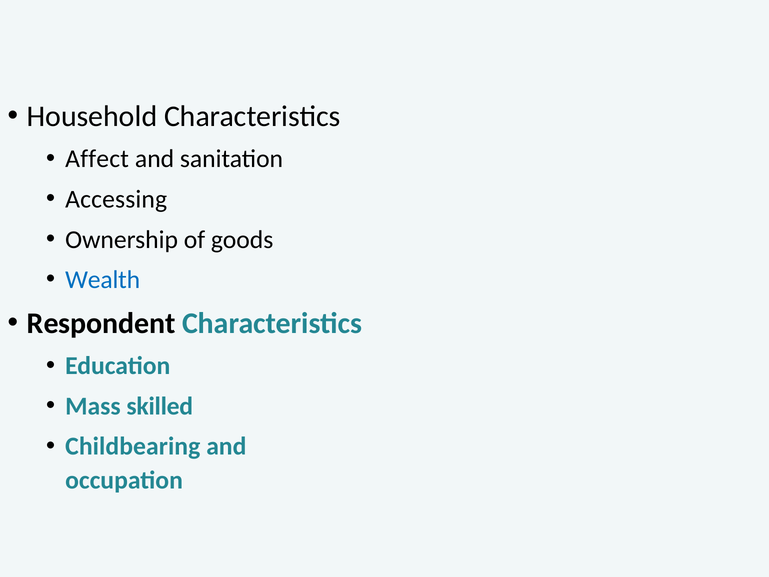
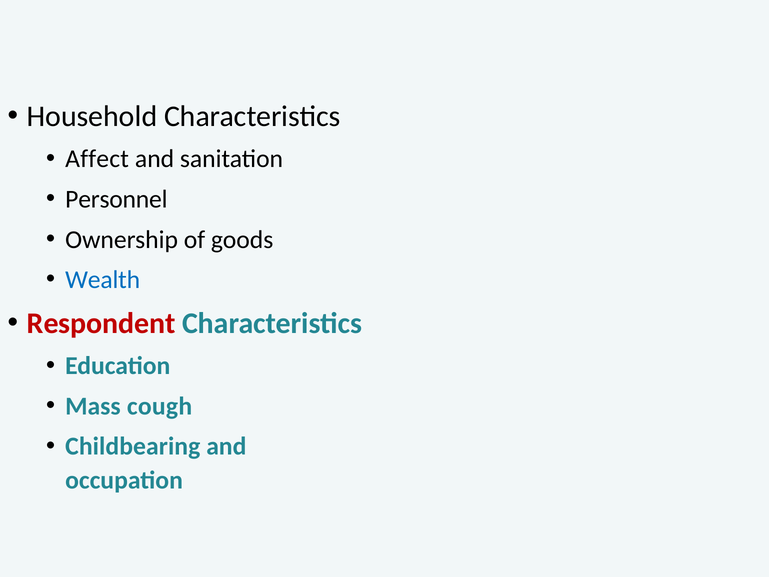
Accessing: Accessing -> Personnel
Respondent colour: black -> red
skilled: skilled -> cough
